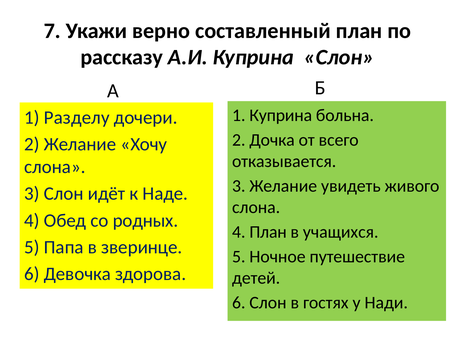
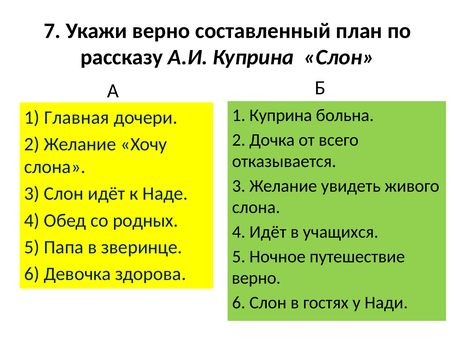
Разделу: Разделу -> Главная
4 План: План -> Идёт
детей at (256, 278): детей -> верно
